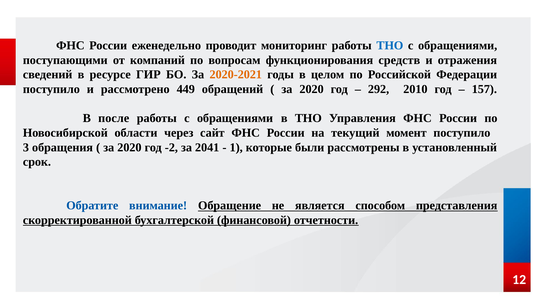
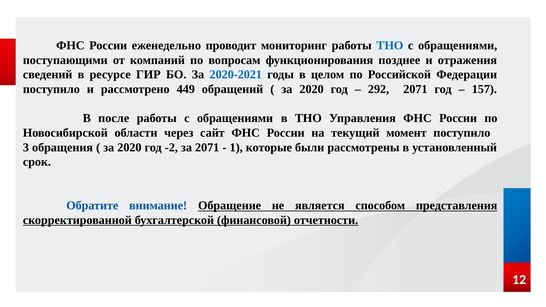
средств: средств -> позднее
2020-2021 colour: orange -> blue
292 2010: 2010 -> 2071
за 2041: 2041 -> 2071
